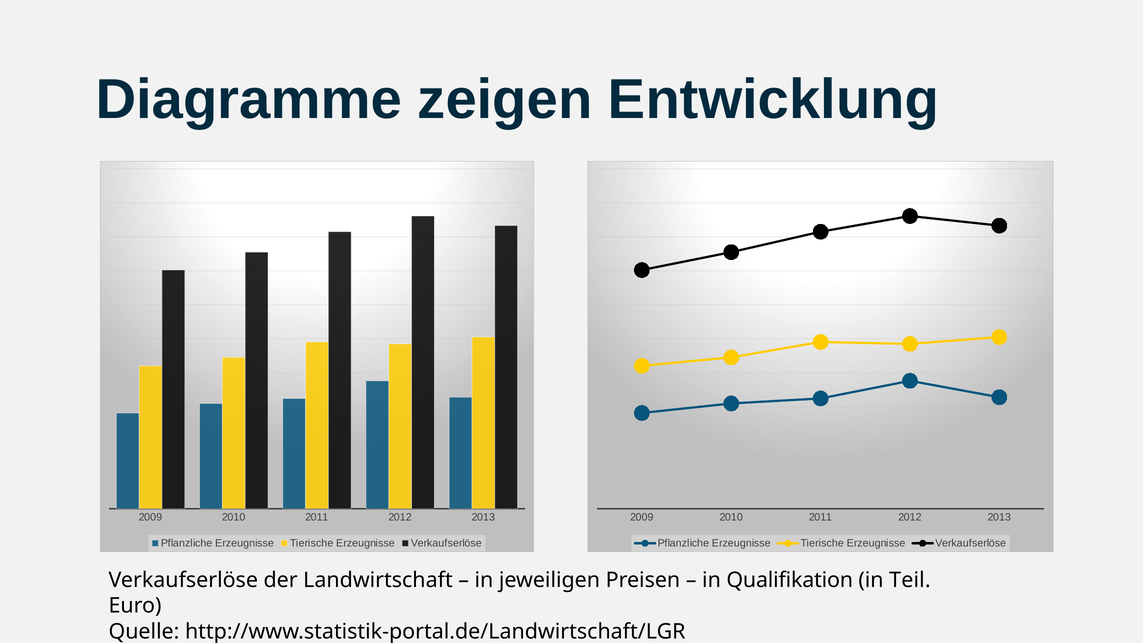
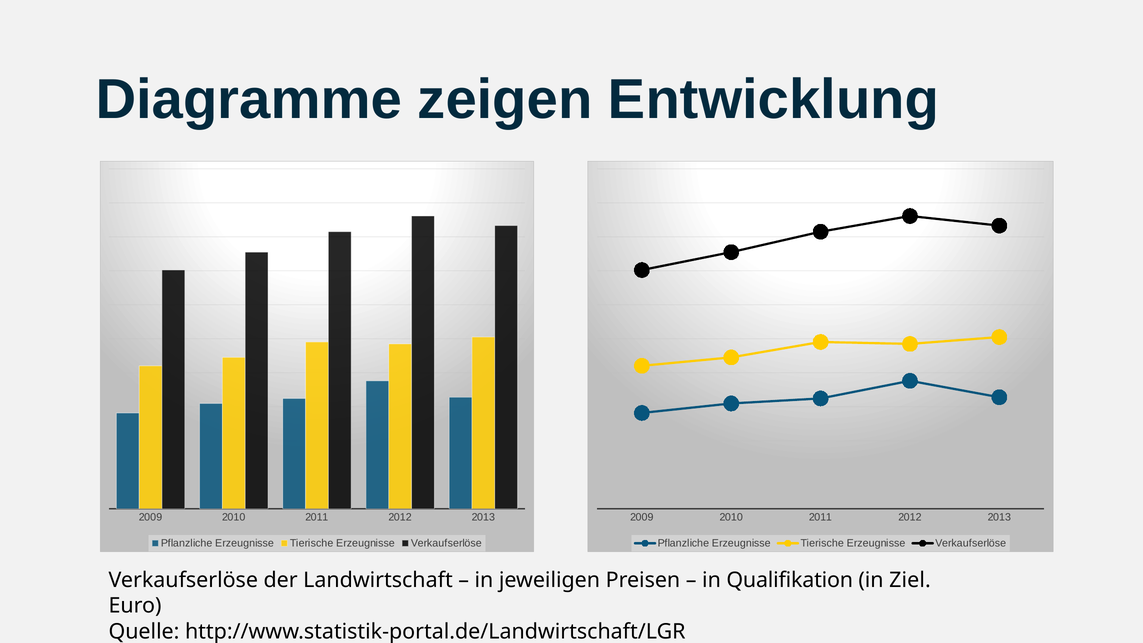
Teil: Teil -> Ziel
